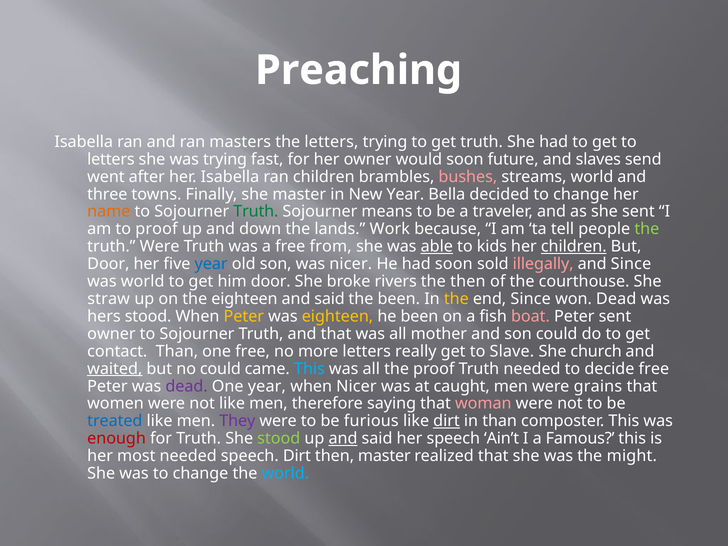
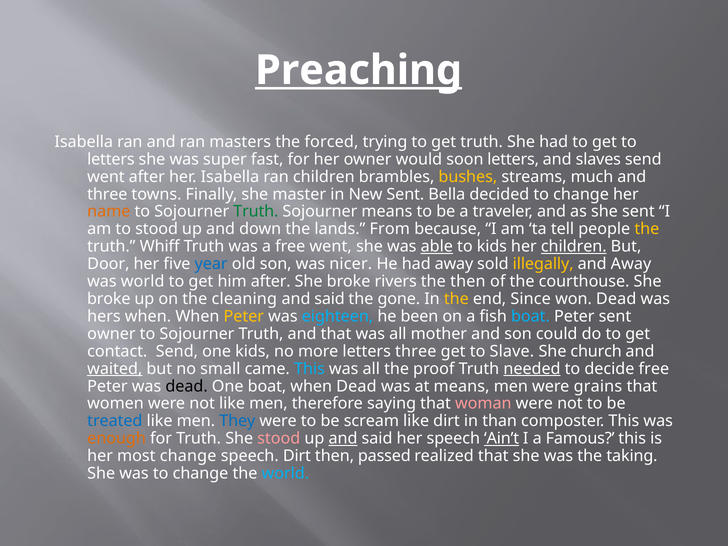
Preaching underline: none -> present
the letters: letters -> forced
was trying: trying -> super
soon future: future -> letters
bushes colour: pink -> yellow
streams world: world -> much
New Year: Year -> Sent
to proof: proof -> stood
Work: Work -> From
the at (647, 229) colour: light green -> yellow
truth Were: Were -> Whiff
free from: from -> went
had soon: soon -> away
illegally colour: pink -> yellow
and Since: Since -> Away
him door: door -> after
straw at (109, 299): straw -> broke
the eighteen: eighteen -> cleaning
the been: been -> gone
hers stood: stood -> when
eighteen at (337, 316) colour: yellow -> light blue
boat at (530, 316) colour: pink -> light blue
contact Than: Than -> Send
one free: free -> kids
letters really: really -> three
no could: could -> small
needed at (532, 369) underline: none -> present
dead at (187, 386) colour: purple -> black
One year: year -> boat
when Nicer: Nicer -> Dead
at caught: caught -> means
They colour: purple -> blue
furious: furious -> scream
dirt at (447, 421) underline: present -> none
enough colour: red -> orange
stood at (279, 439) colour: light green -> pink
Ain’t underline: none -> present
most needed: needed -> change
then master: master -> passed
might: might -> taking
